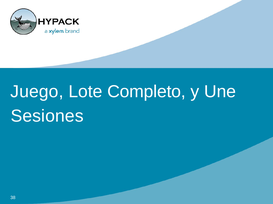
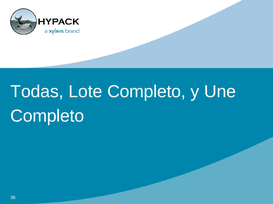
Juego: Juego -> Todas
Sesiones at (47, 116): Sesiones -> Completo
